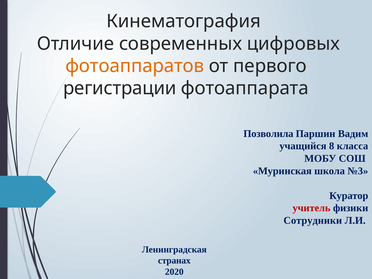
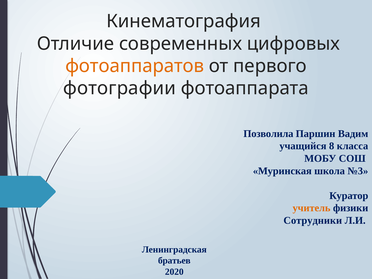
регистрации: регистрации -> фотографии
учитель colour: red -> orange
странах: странах -> братьев
